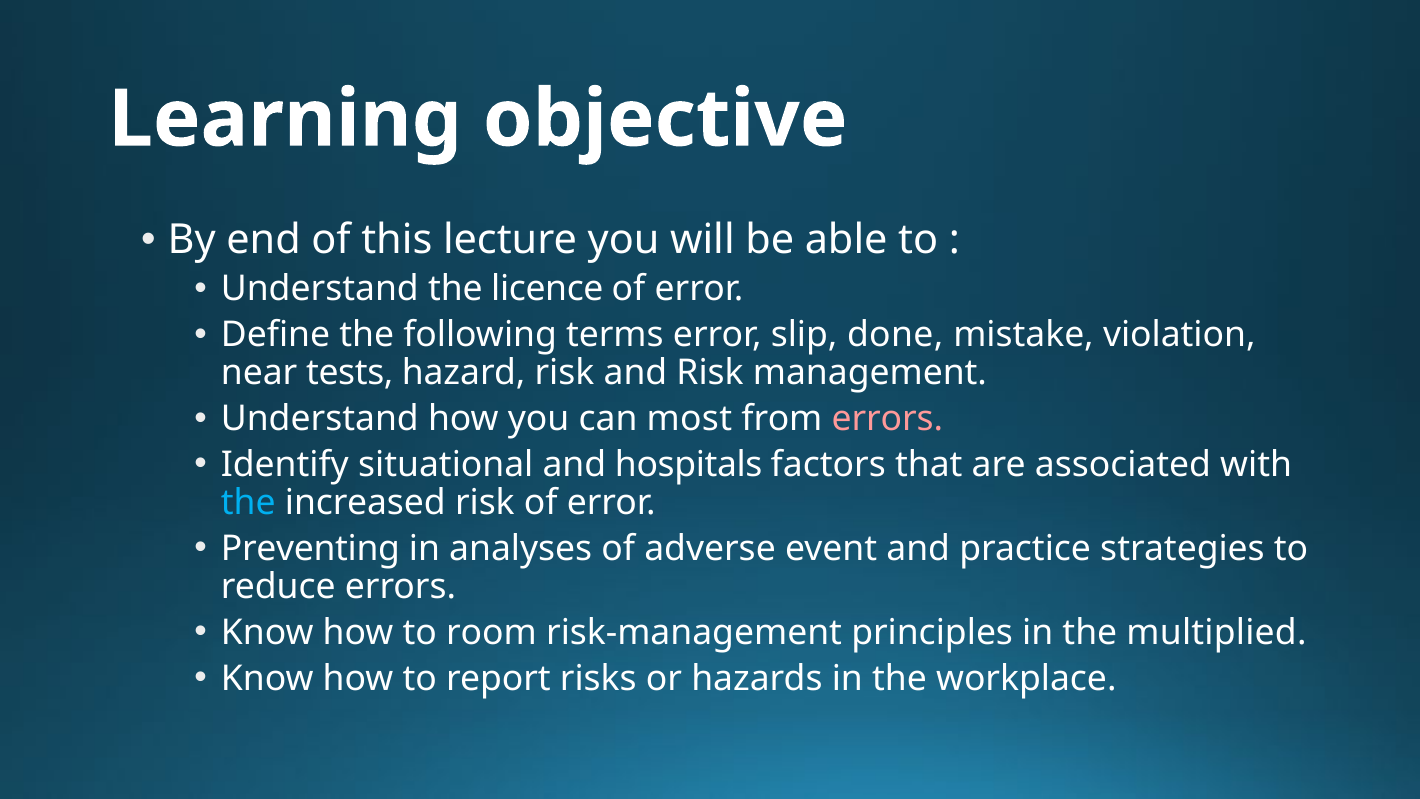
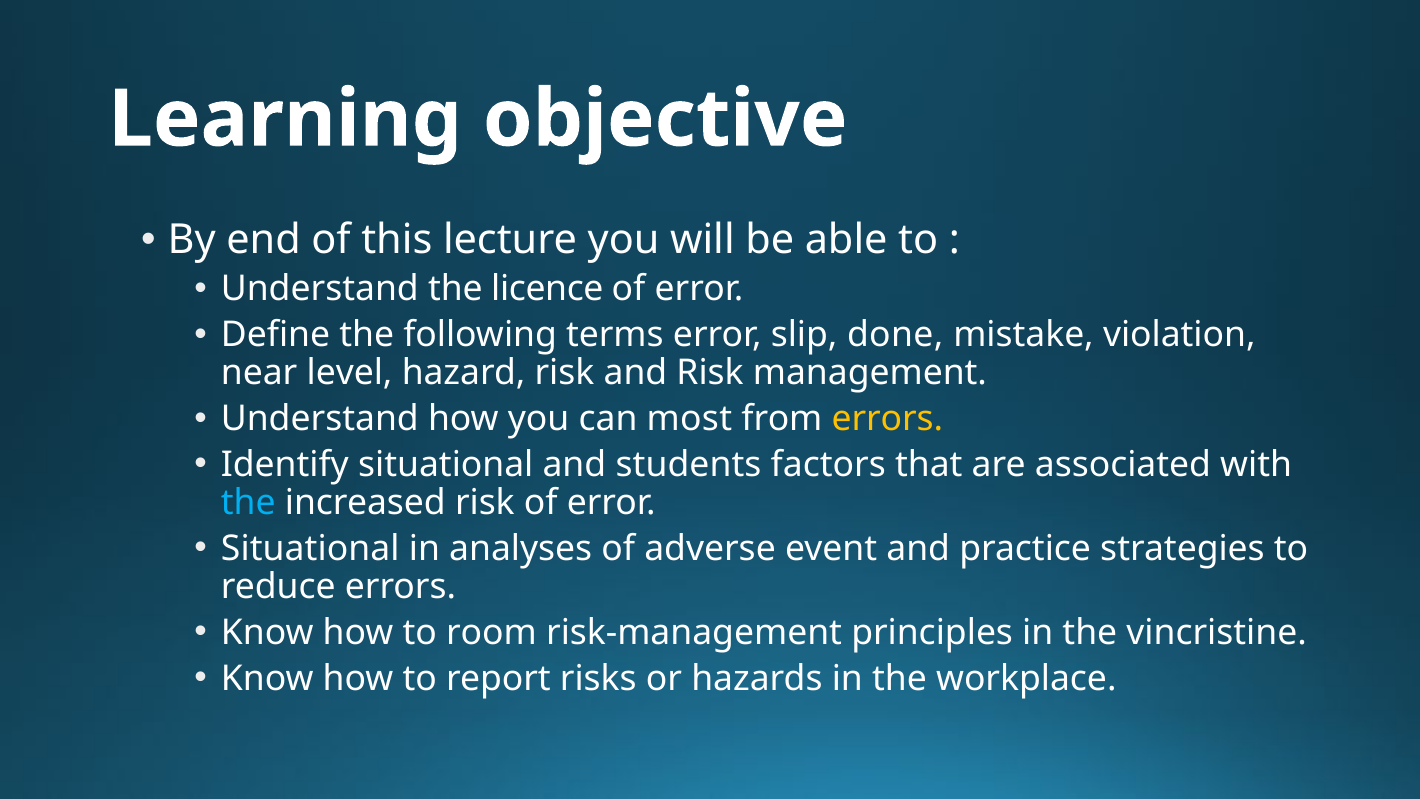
tests: tests -> level
errors at (887, 419) colour: pink -> yellow
hospitals: hospitals -> students
Preventing at (310, 548): Preventing -> Situational
multiplied: multiplied -> vincristine
